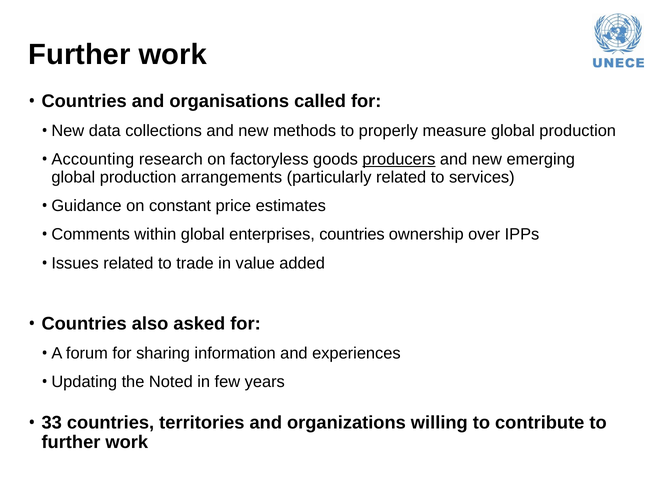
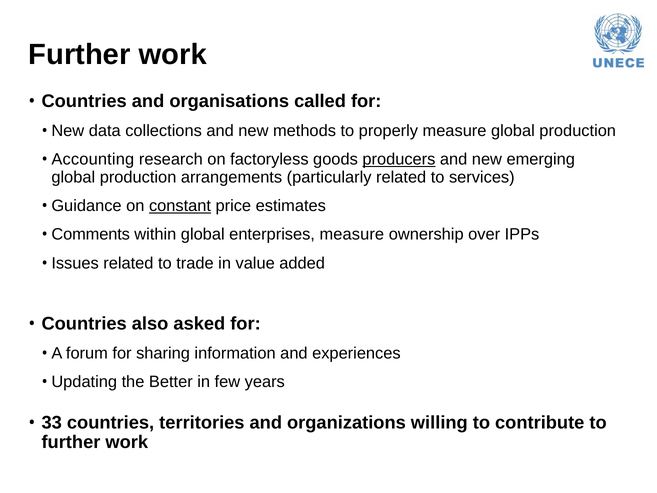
constant underline: none -> present
enterprises countries: countries -> measure
Noted: Noted -> Better
